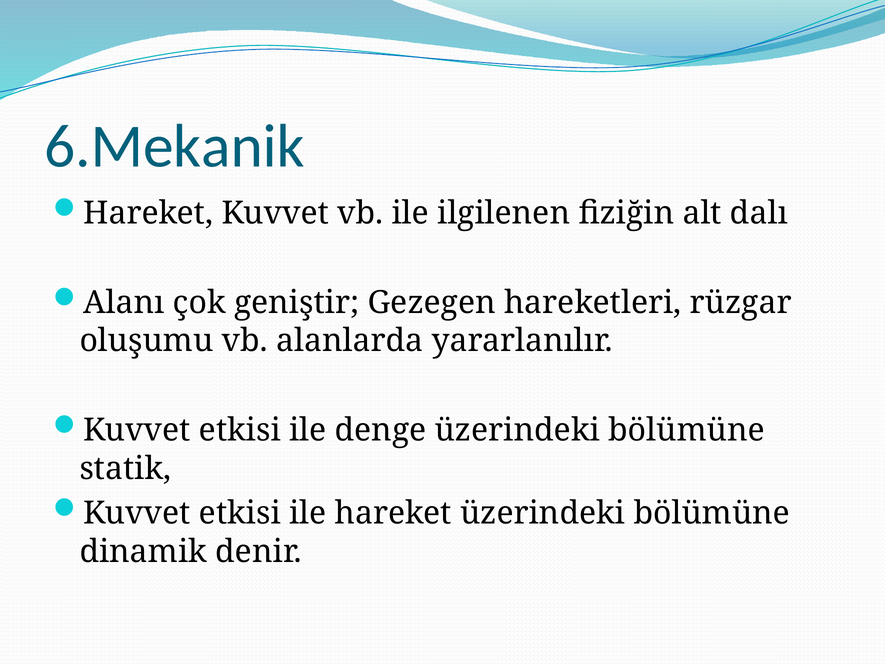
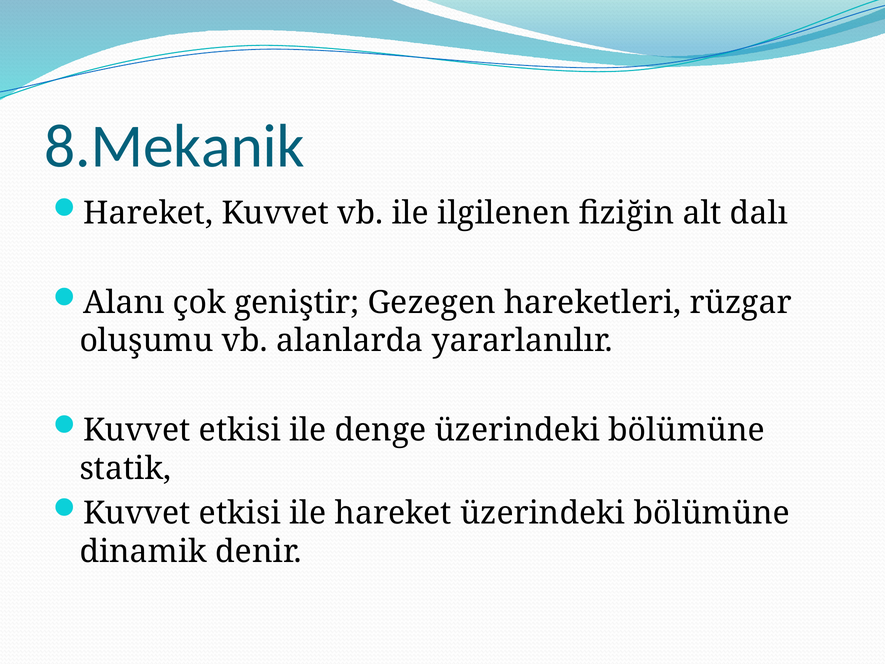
6.Mekanik: 6.Mekanik -> 8.Mekanik
